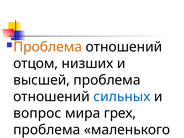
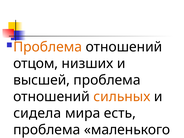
сильных colour: blue -> orange
вопрос: вопрос -> сидела
грех: грех -> есть
